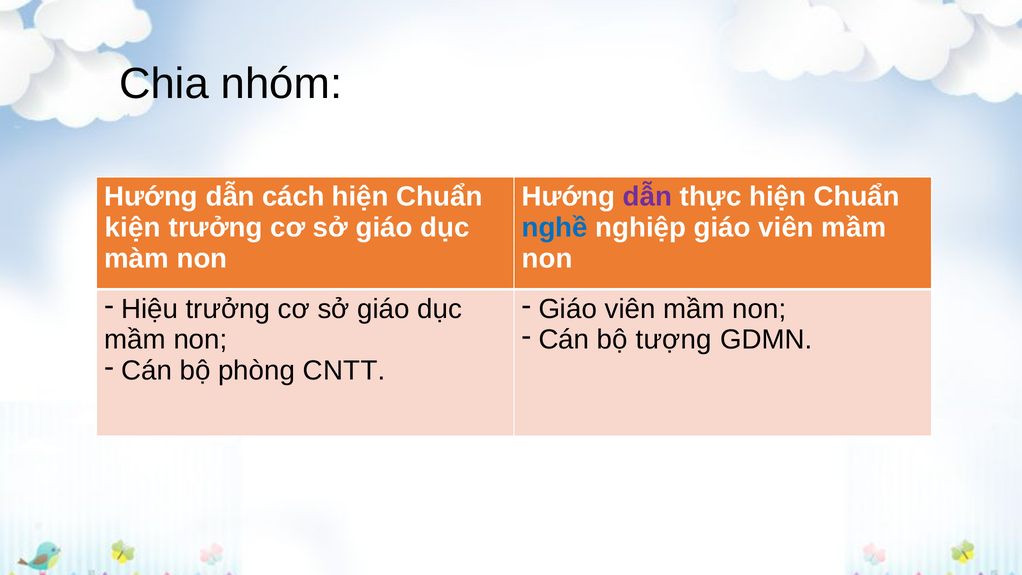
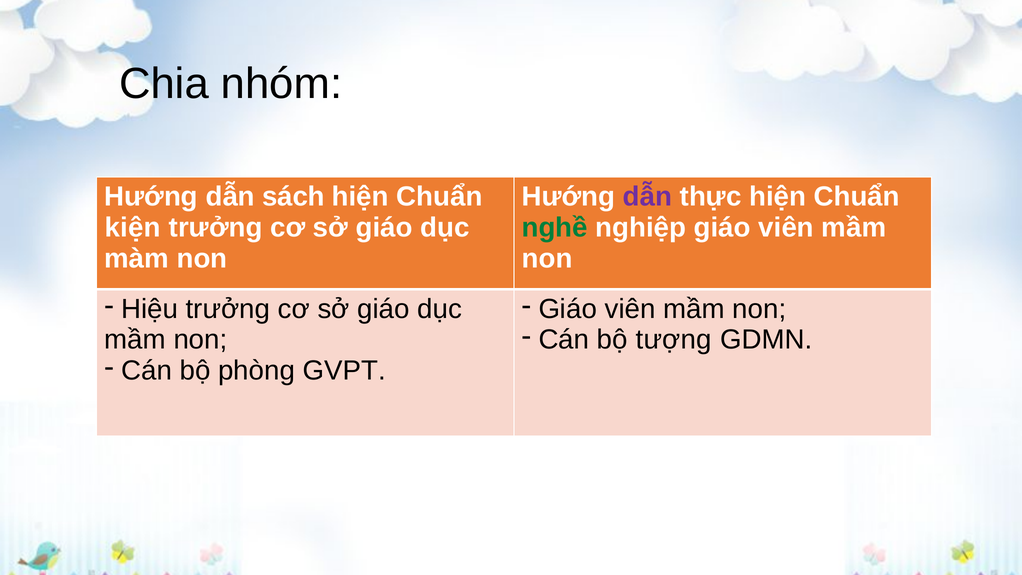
cách: cách -> sách
nghề colour: blue -> green
CNTT: CNTT -> GVPT
